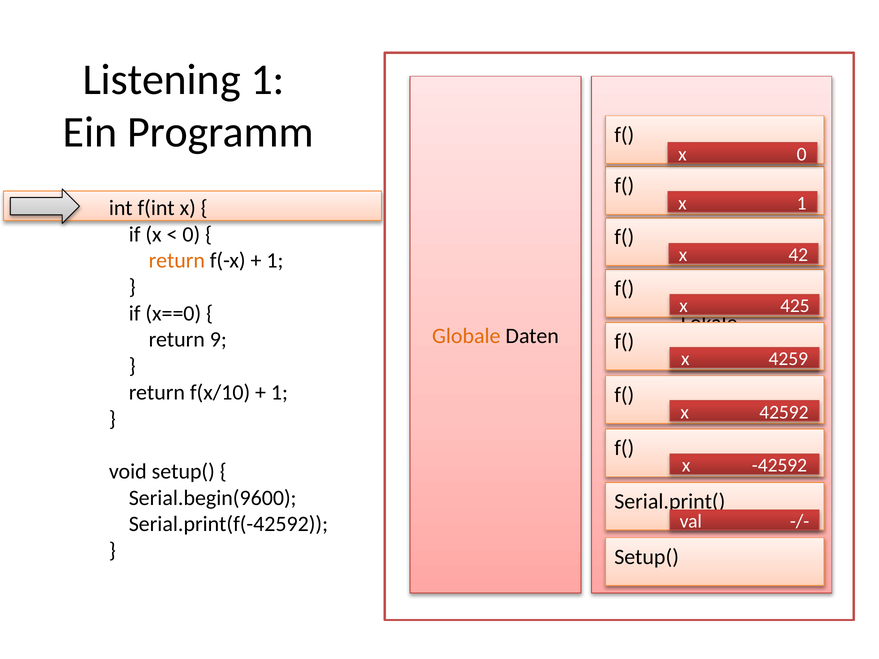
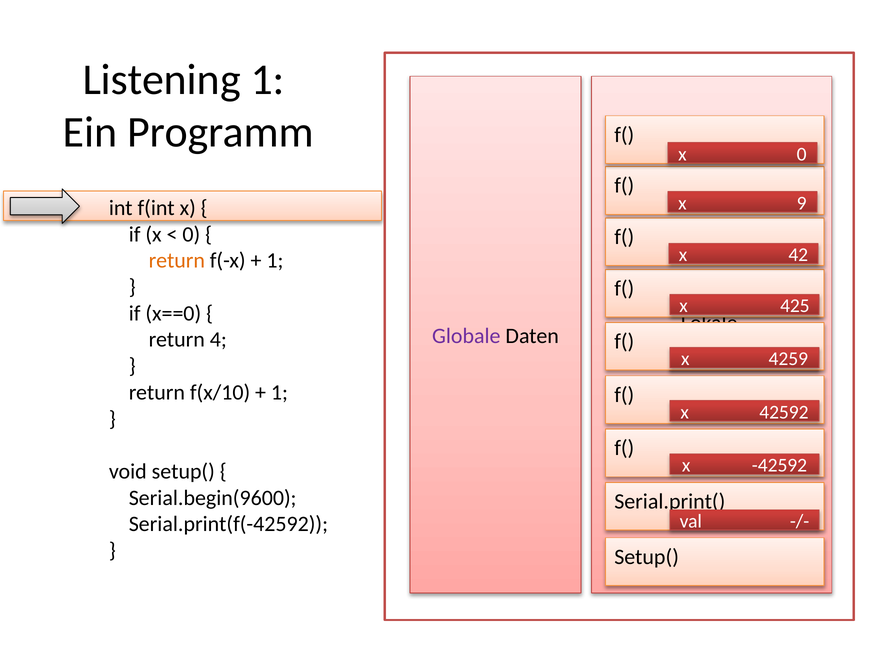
x 1: 1 -> 9
Globale at (466, 336) colour: orange -> purple
9: 9 -> 4
